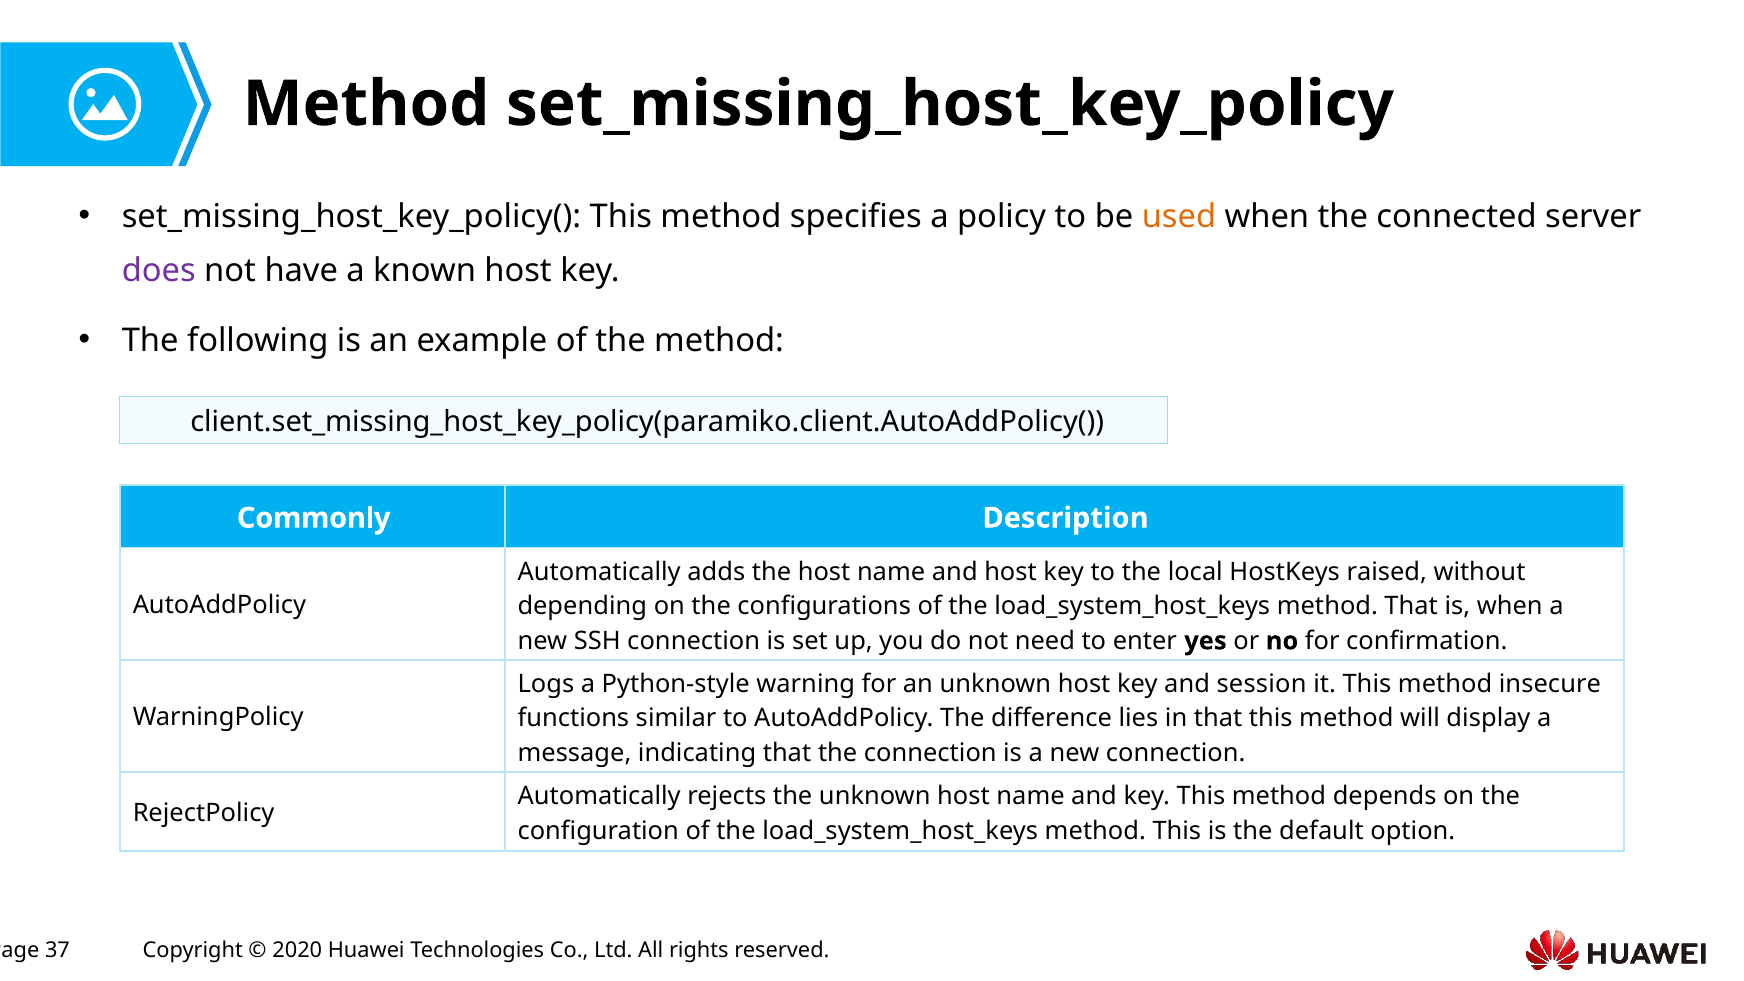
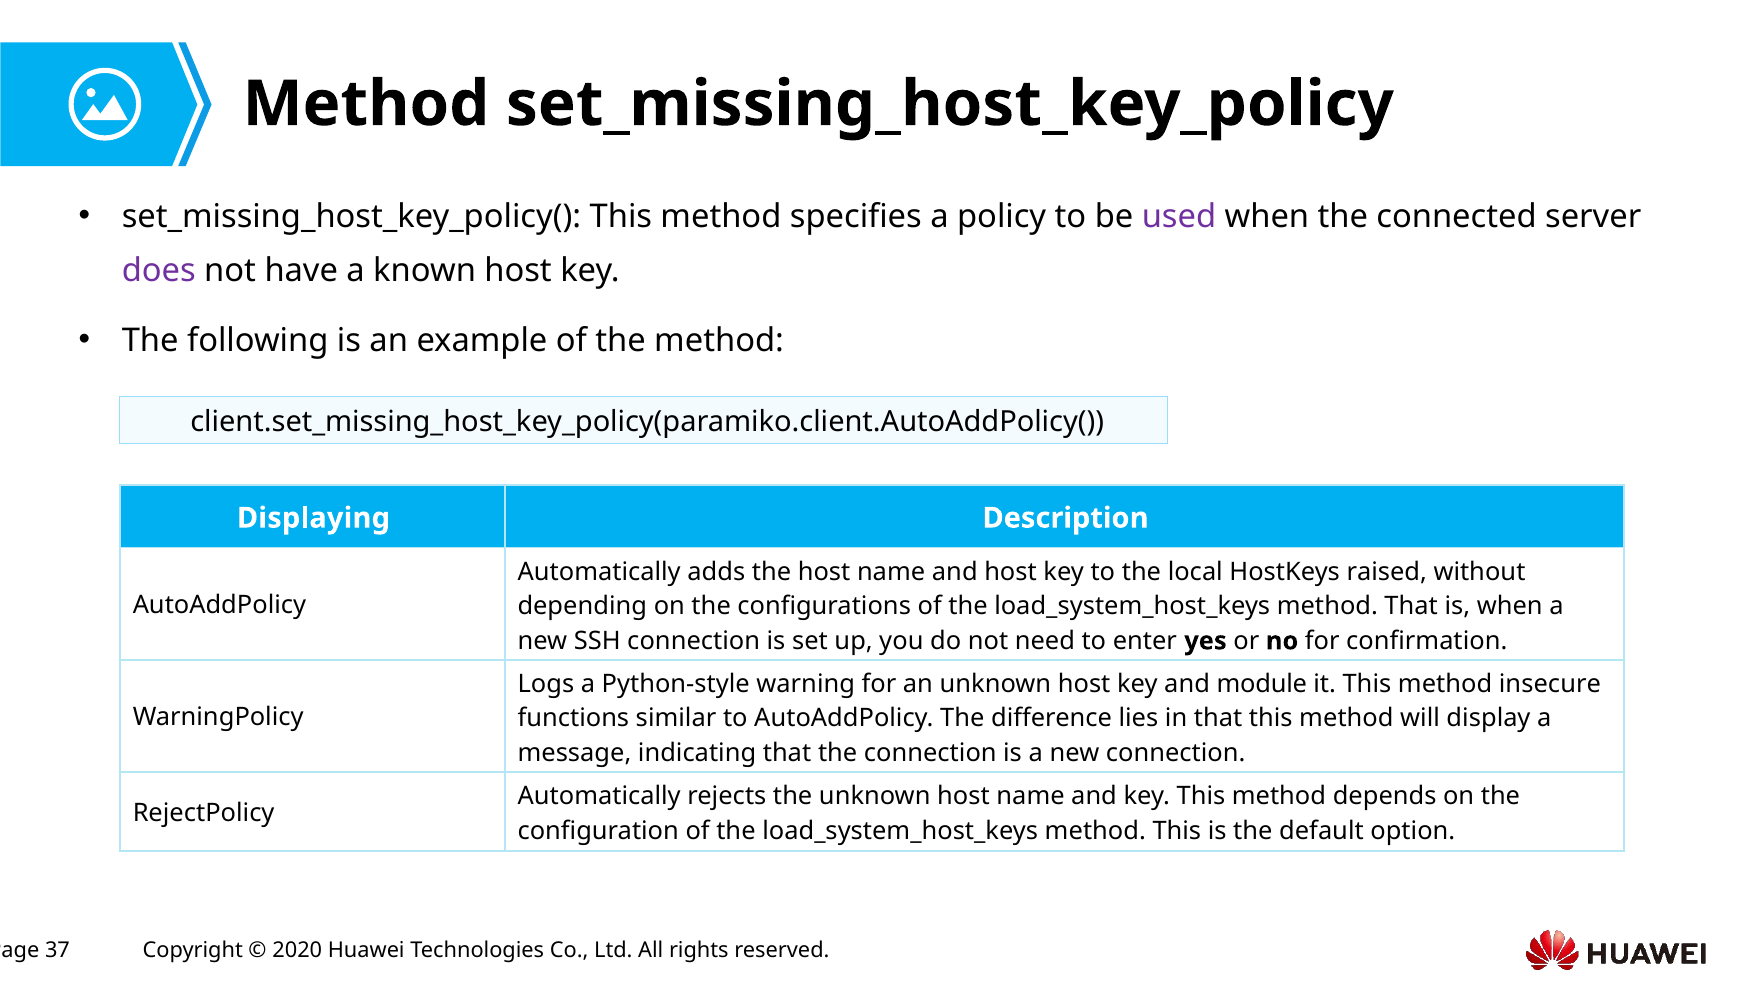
used colour: orange -> purple
Commonly: Commonly -> Displaying
session: session -> module
